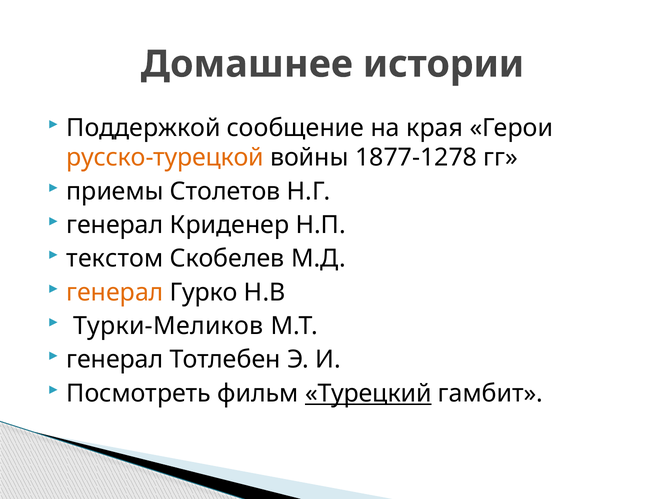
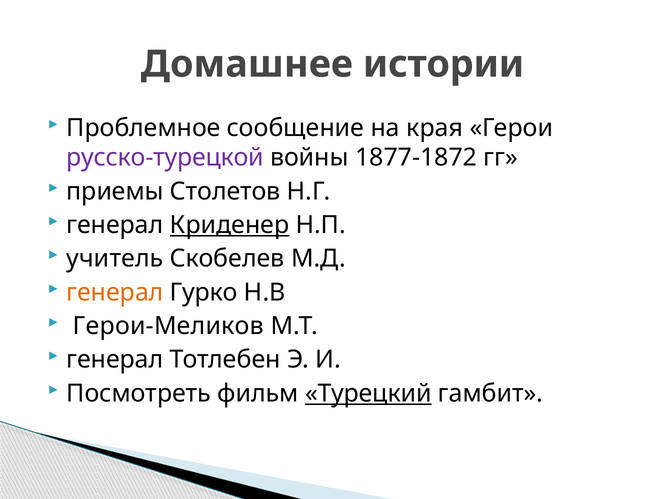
Поддержкой: Поддержкой -> Проблемное
русско-турецкой colour: orange -> purple
1877-1278: 1877-1278 -> 1877-1872
Криденер underline: none -> present
текстом: текстом -> учитель
Турки-Меликов: Турки-Меликов -> Герои-Меликов
